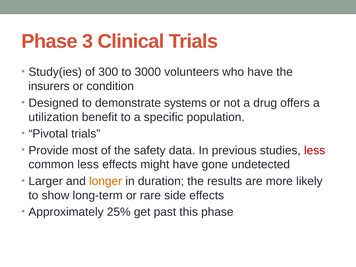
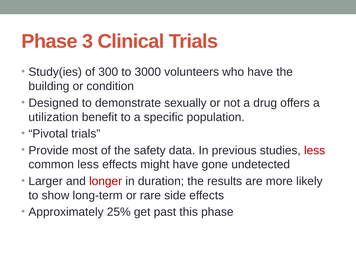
insurers: insurers -> building
systems: systems -> sexually
longer colour: orange -> red
